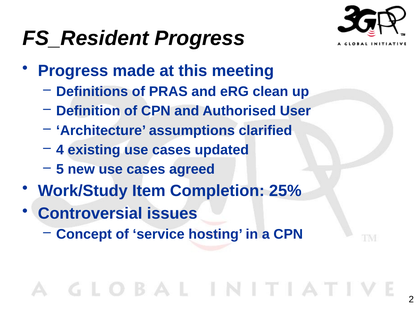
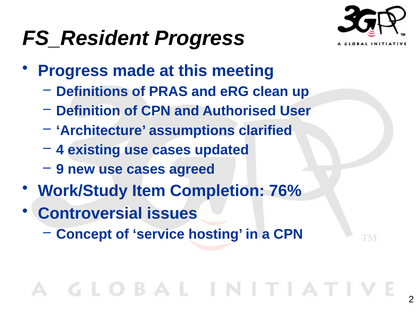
5: 5 -> 9
25%: 25% -> 76%
